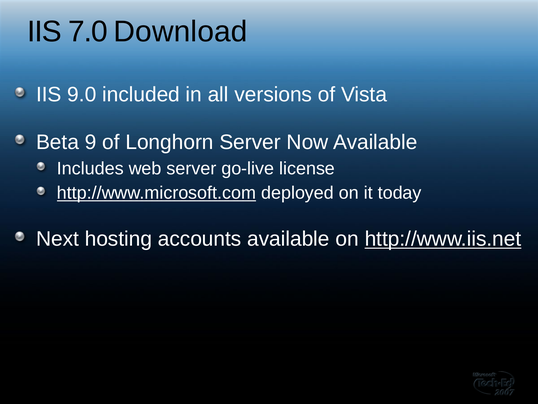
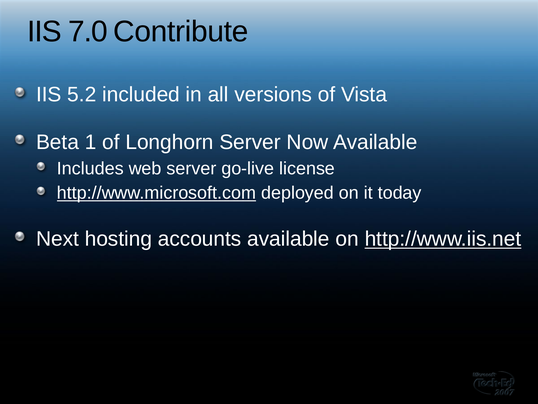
Download: Download -> Contribute
9.0: 9.0 -> 5.2
9: 9 -> 1
